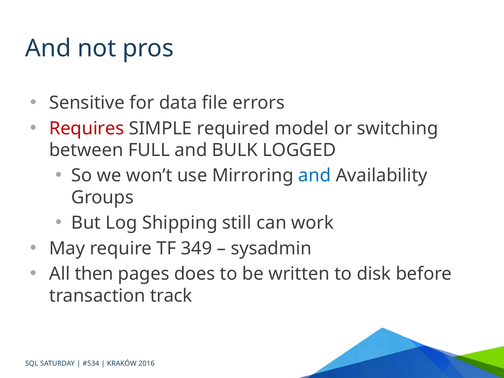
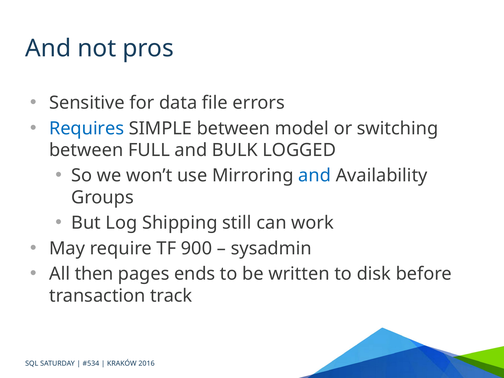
Requires colour: red -> blue
SIMPLE required: required -> between
349: 349 -> 900
does: does -> ends
